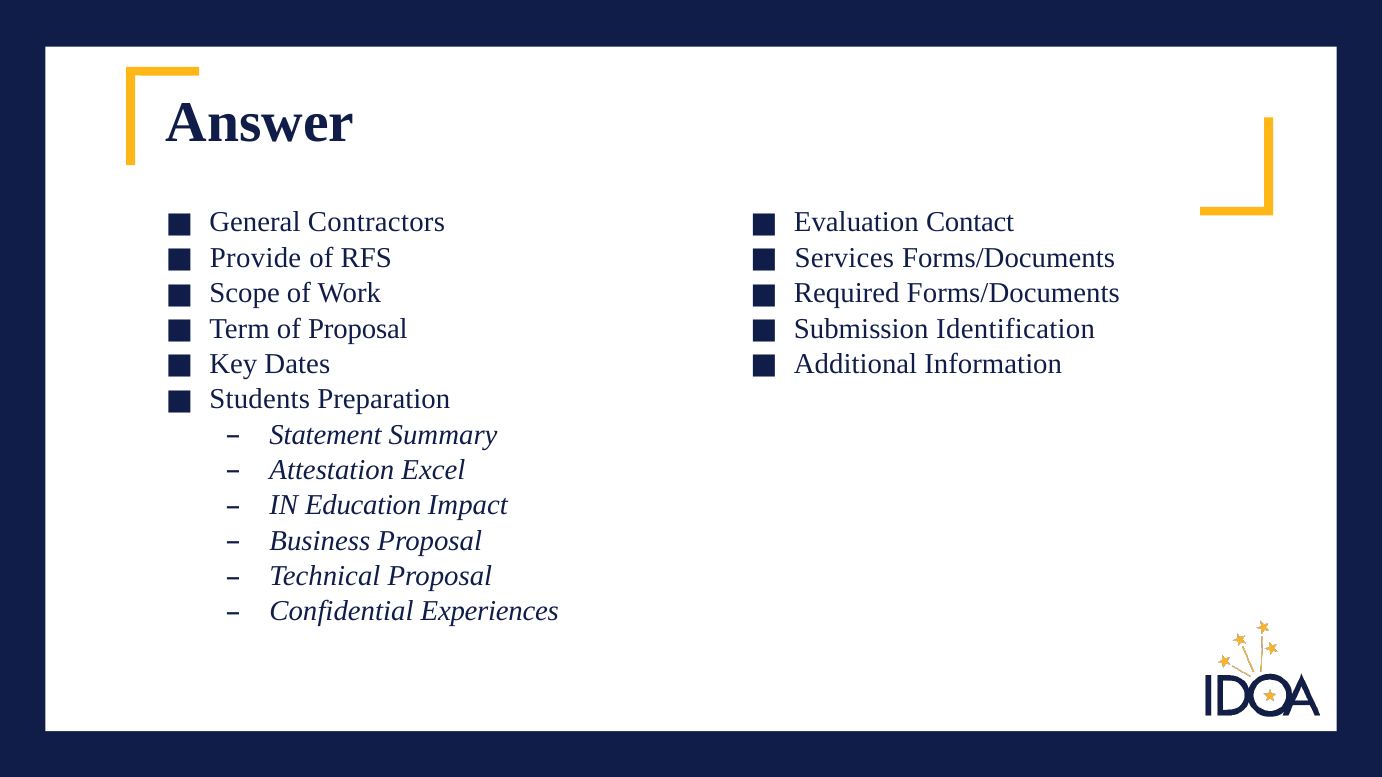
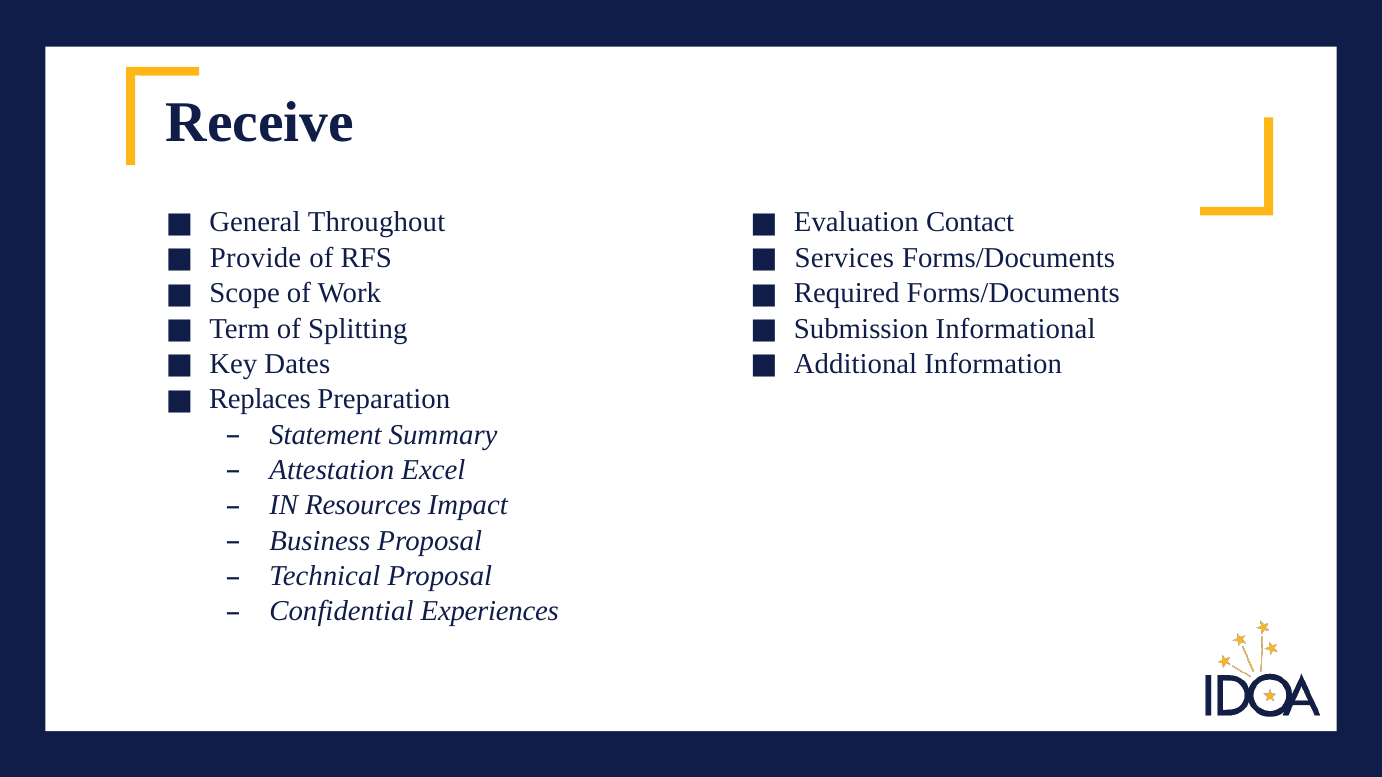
Answer: Answer -> Receive
Contractors: Contractors -> Throughout
of Proposal: Proposal -> Splitting
Identification: Identification -> Informational
Students: Students -> Replaces
Education: Education -> Resources
